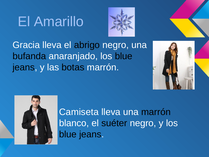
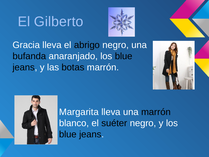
Amarillo: Amarillo -> Gilberto
Camiseta: Camiseta -> Margarita
